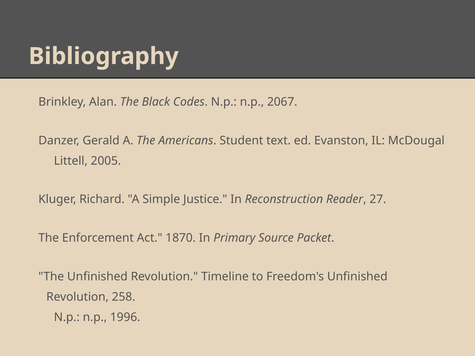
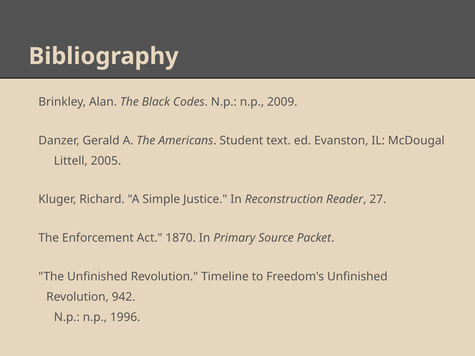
2067: 2067 -> 2009
258: 258 -> 942
